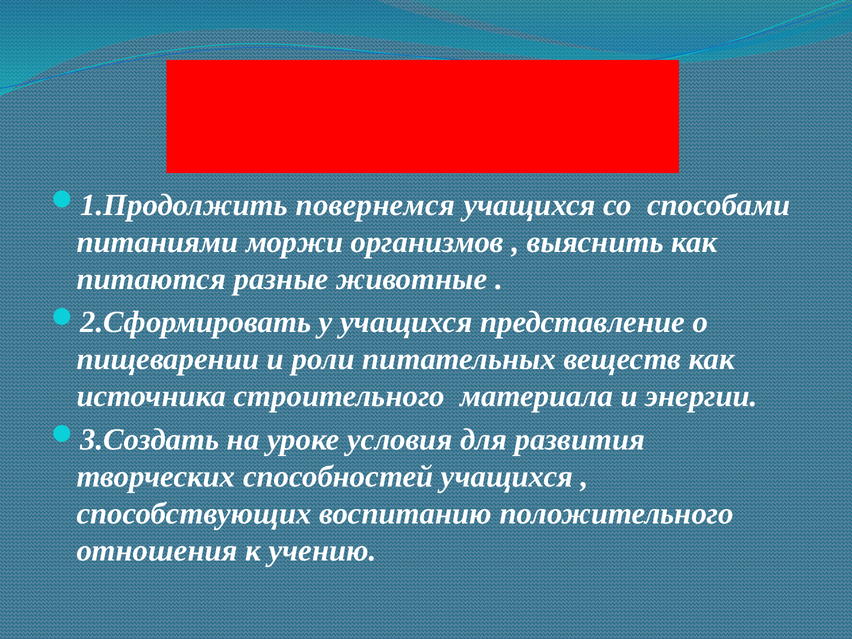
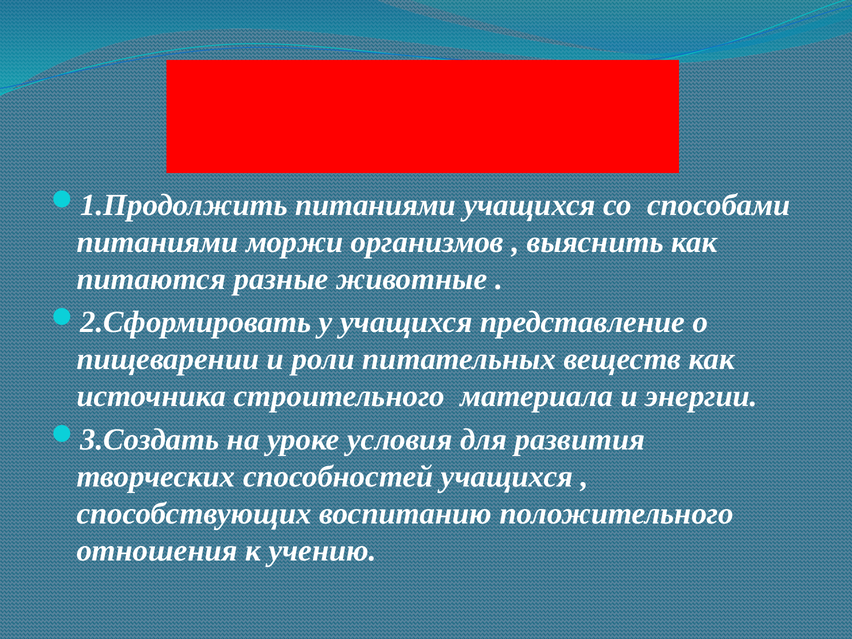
повернемся at (375, 205): повернемся -> питаниями
